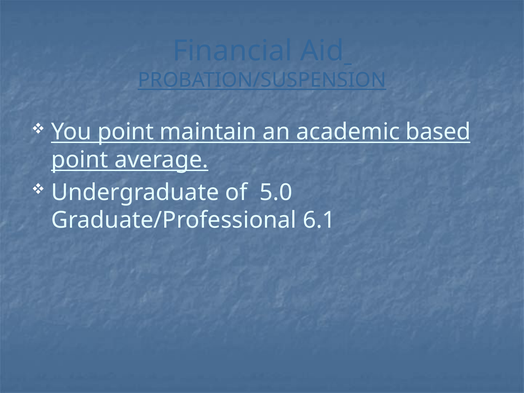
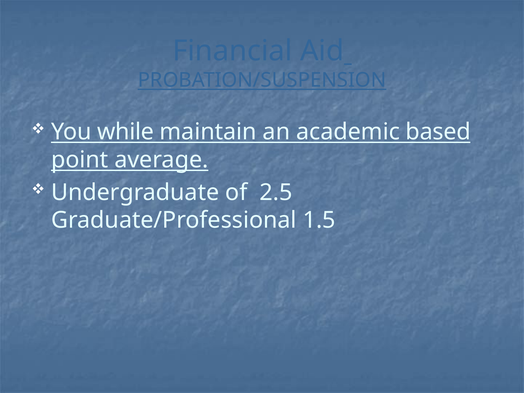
You point: point -> while
5.0: 5.0 -> 2.5
6.1: 6.1 -> 1.5
